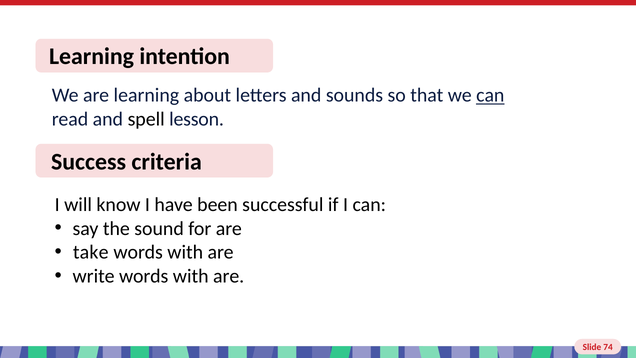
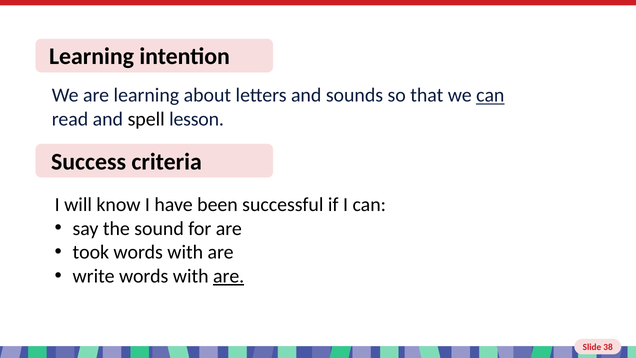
take: take -> took
are at (229, 276) underline: none -> present
74: 74 -> 38
